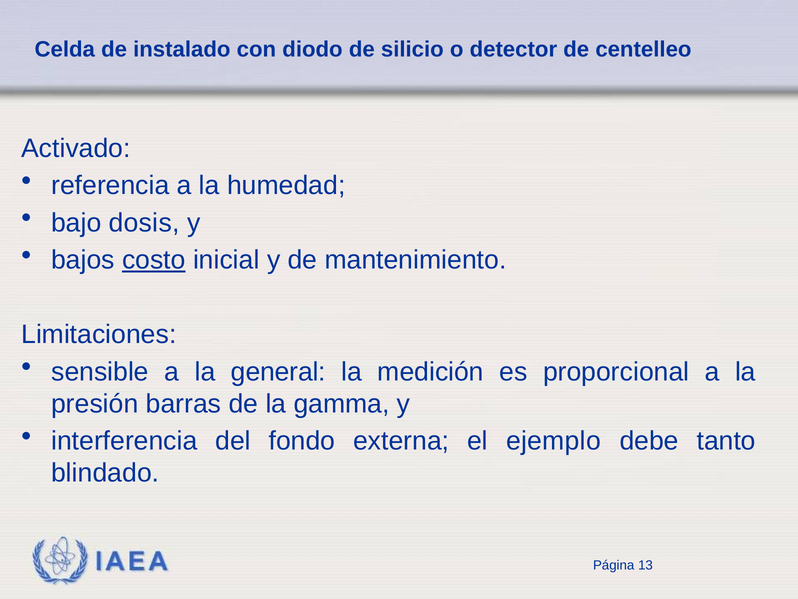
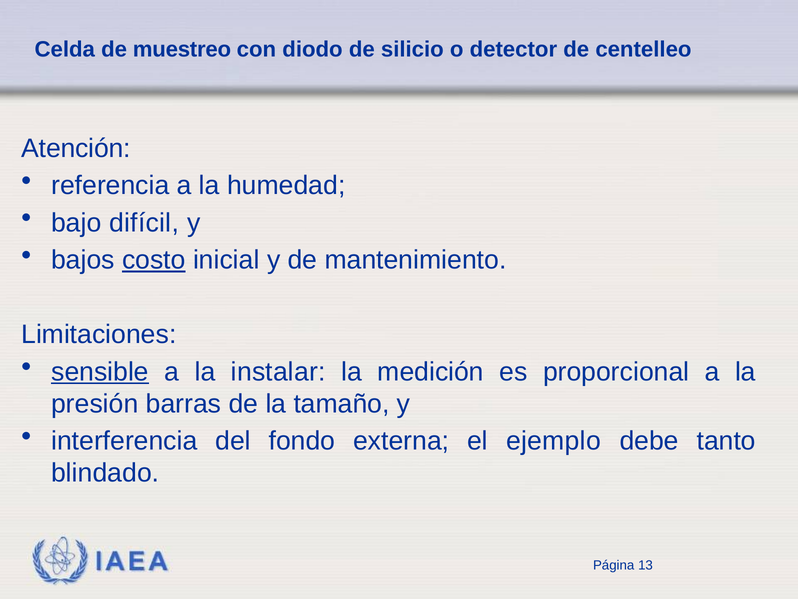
instalado: instalado -> muestreo
Activado: Activado -> Atención
dosis: dosis -> difícil
sensible underline: none -> present
general: general -> instalar
gamma: gamma -> tamaño
